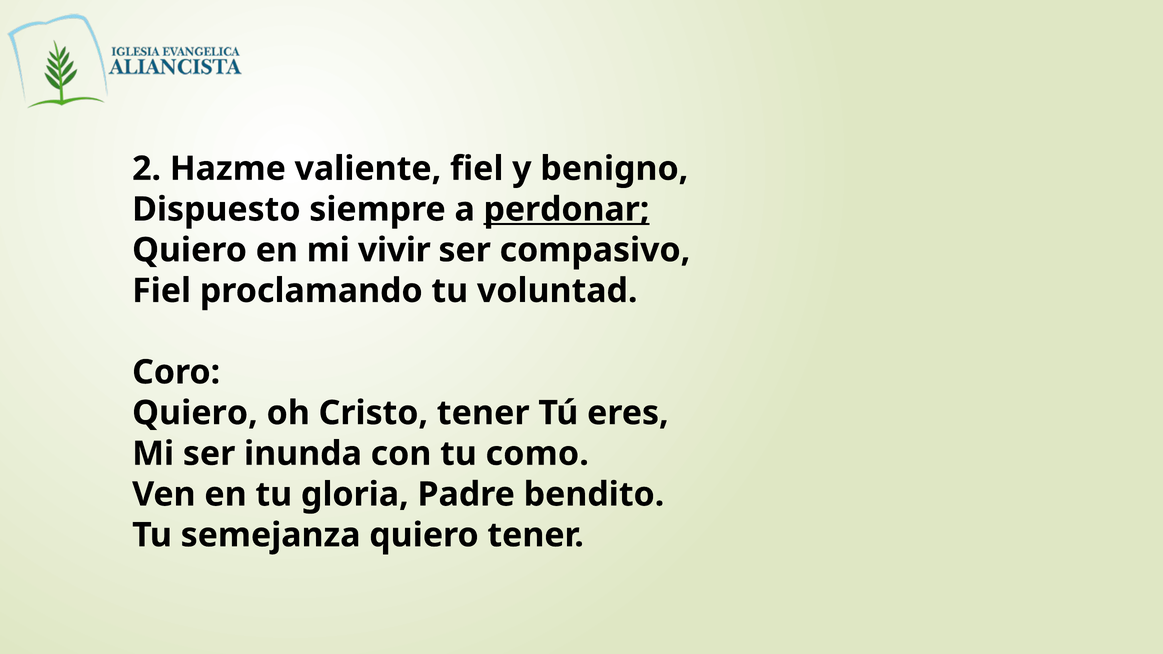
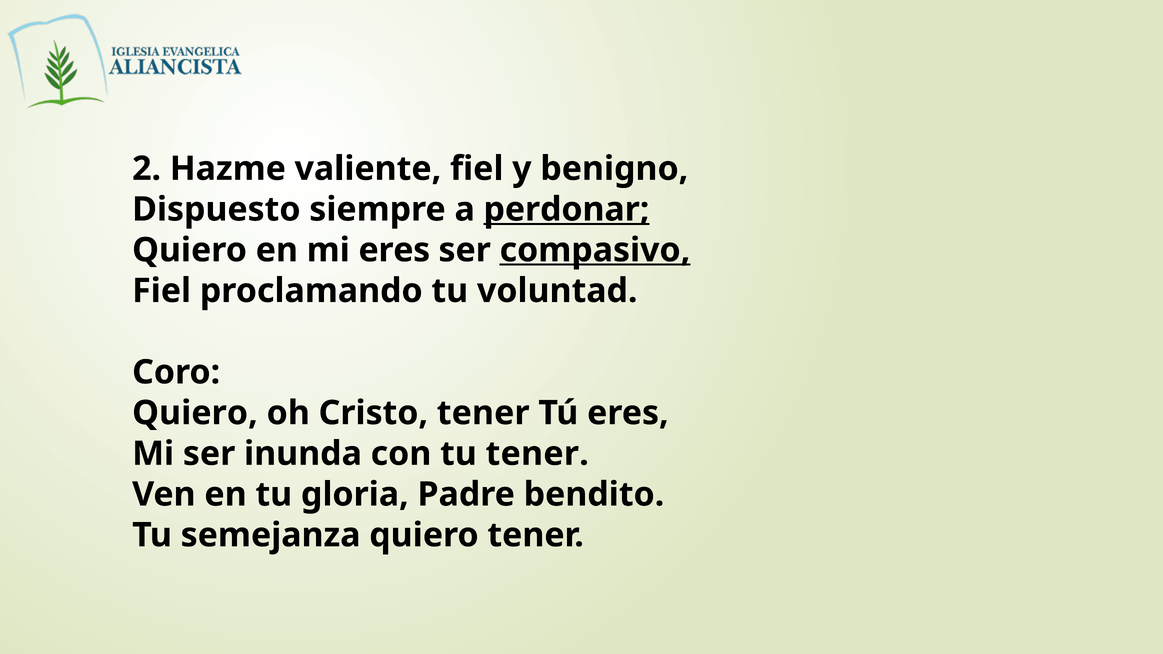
mi vivir: vivir -> eres
compasivo underline: none -> present
tu como: como -> tener
